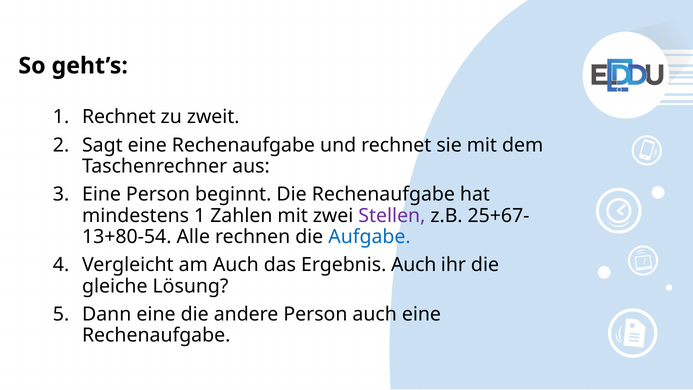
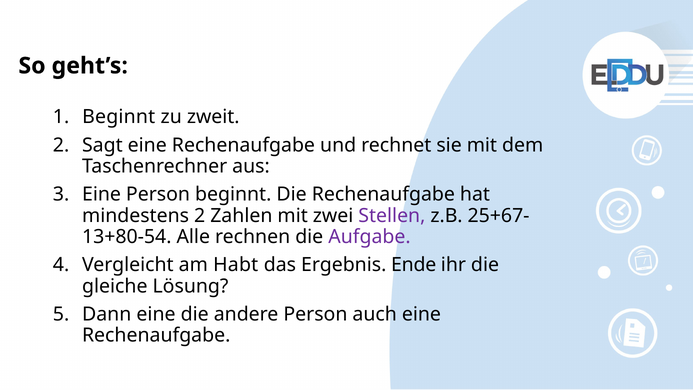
Rechnet at (119, 117): Rechnet -> Beginnt
mindestens 1: 1 -> 2
Aufgabe colour: blue -> purple
am Auch: Auch -> Habt
Ergebnis Auch: Auch -> Ende
